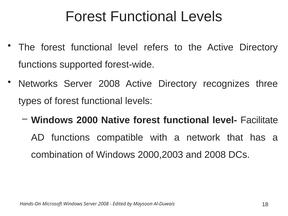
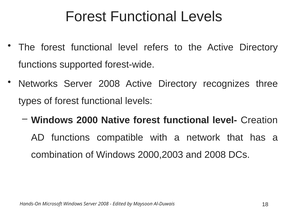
Facilitate: Facilitate -> Creation
